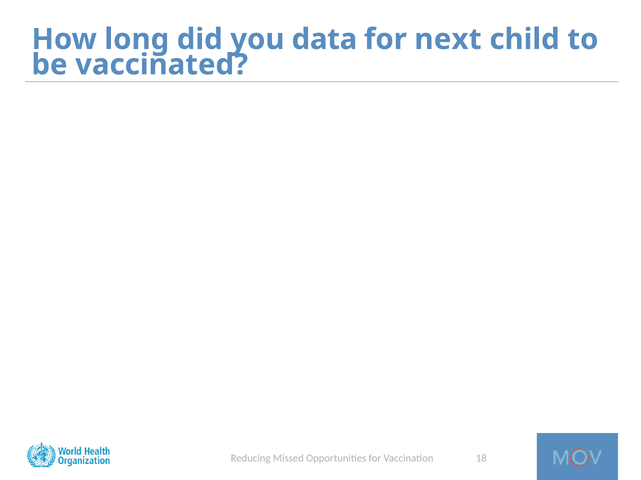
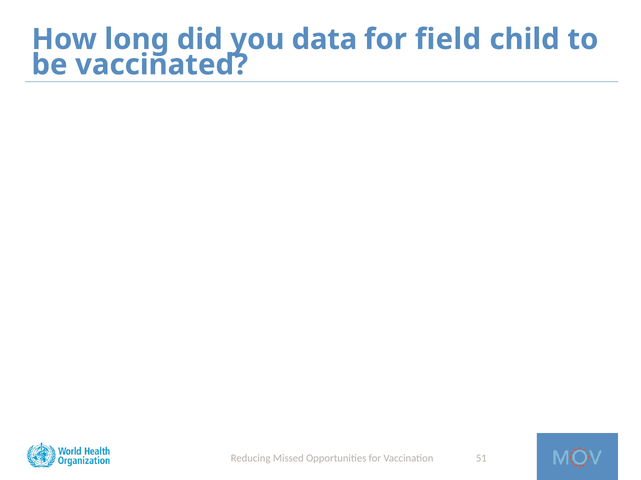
next: next -> field
18: 18 -> 51
